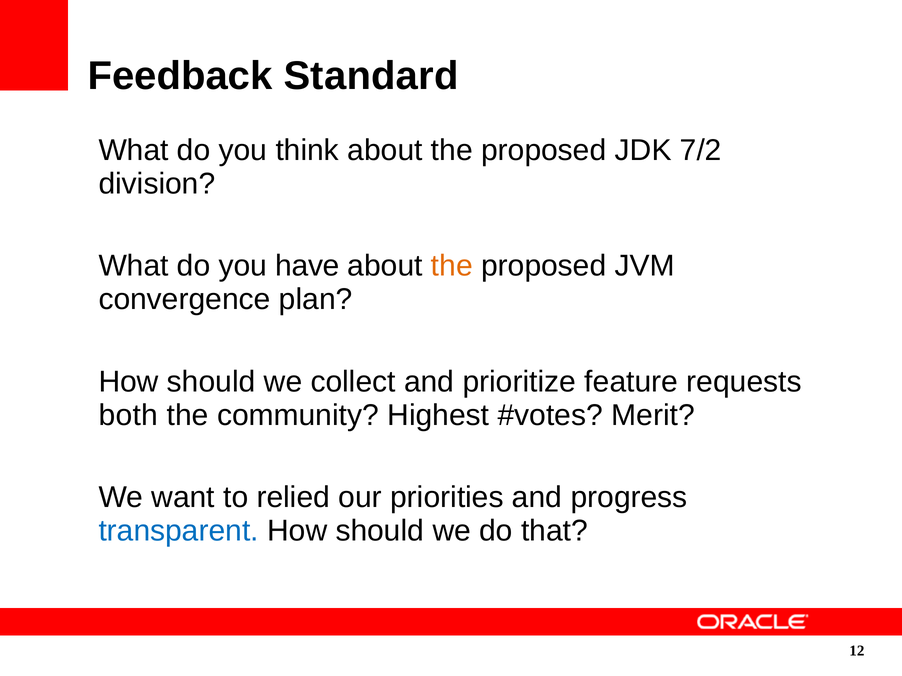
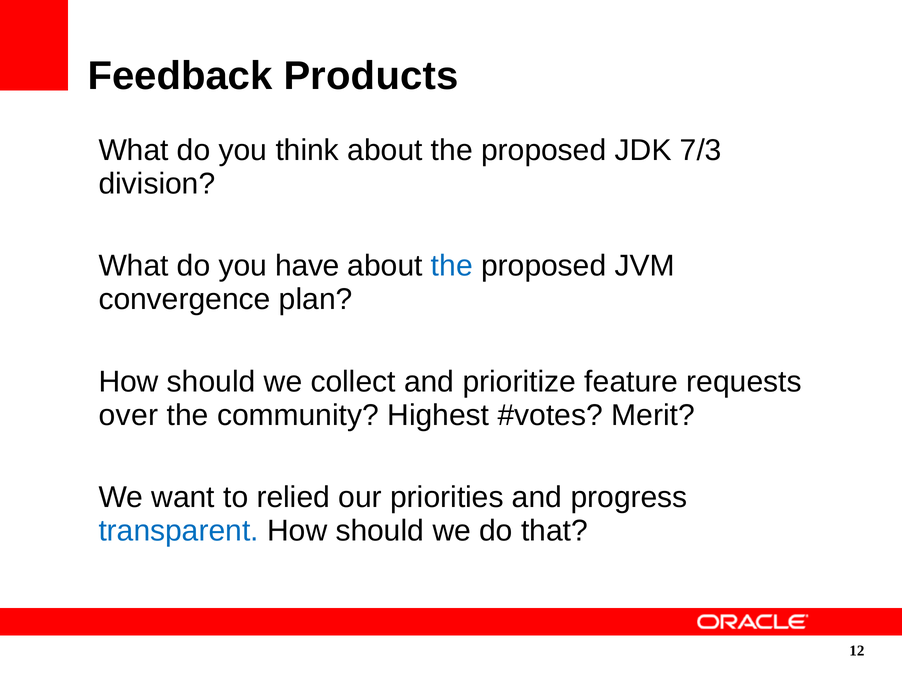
Standard: Standard -> Products
7/2: 7/2 -> 7/3
the at (452, 266) colour: orange -> blue
both: both -> over
